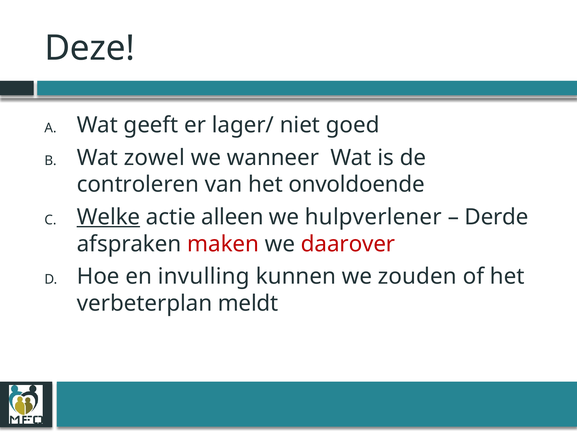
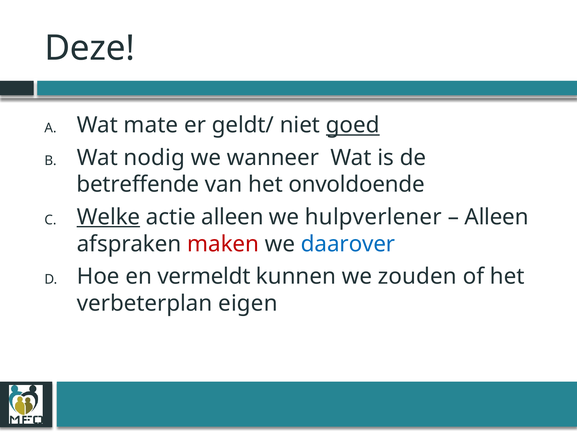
geeft: geeft -> mate
lager/: lager/ -> geldt/
goed underline: none -> present
zowel: zowel -> nodig
controleren: controleren -> betreffende
Derde at (497, 217): Derde -> Alleen
daarover colour: red -> blue
invulling: invulling -> vermeldt
meldt: meldt -> eigen
